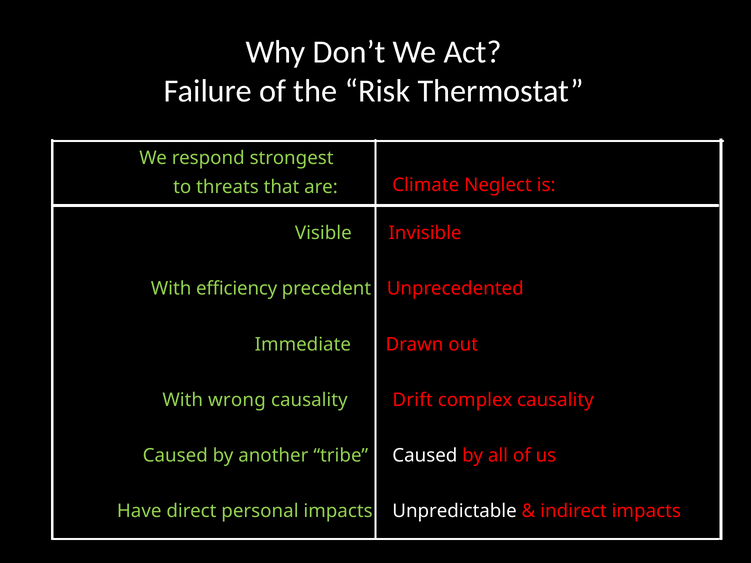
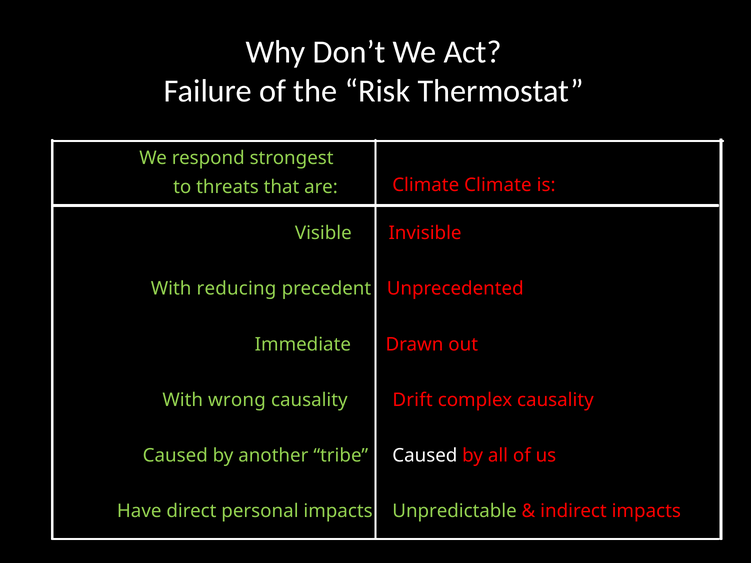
Climate Neglect: Neglect -> Climate
efficiency: efficiency -> reducing
Unpredictable colour: white -> light green
